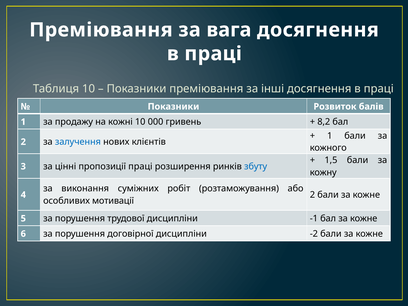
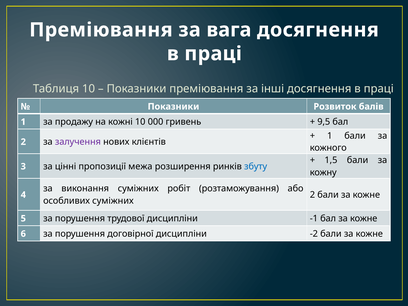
8,2: 8,2 -> 9,5
залучення colour: blue -> purple
пропозиції праці: праці -> межа
особливих мотивації: мотивації -> суміжних
